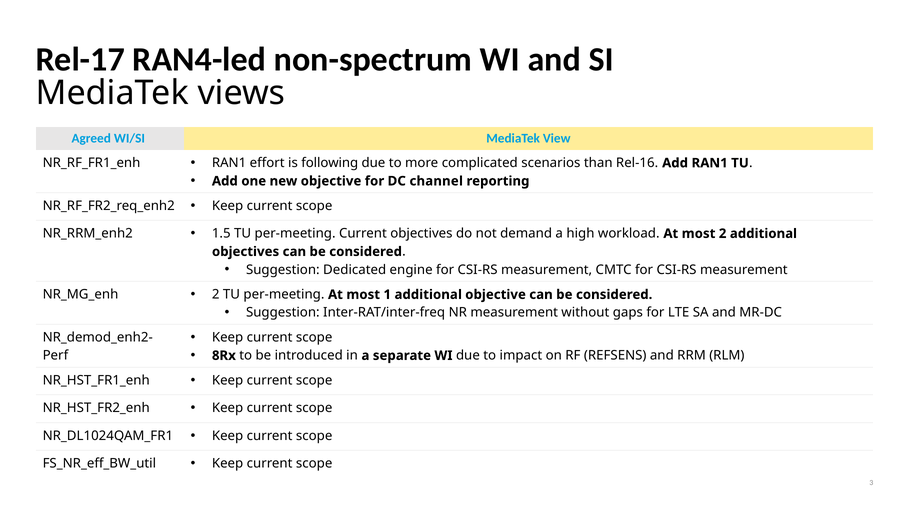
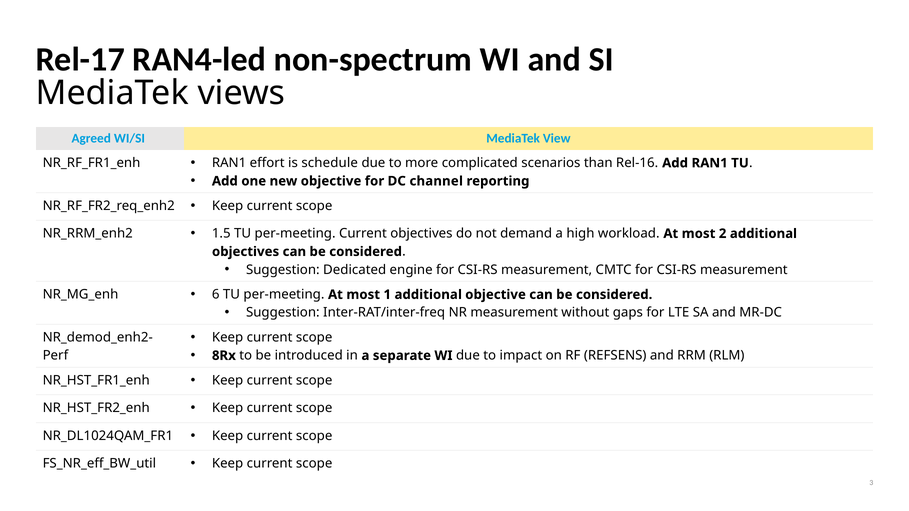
following: following -> schedule
2 at (216, 295): 2 -> 6
